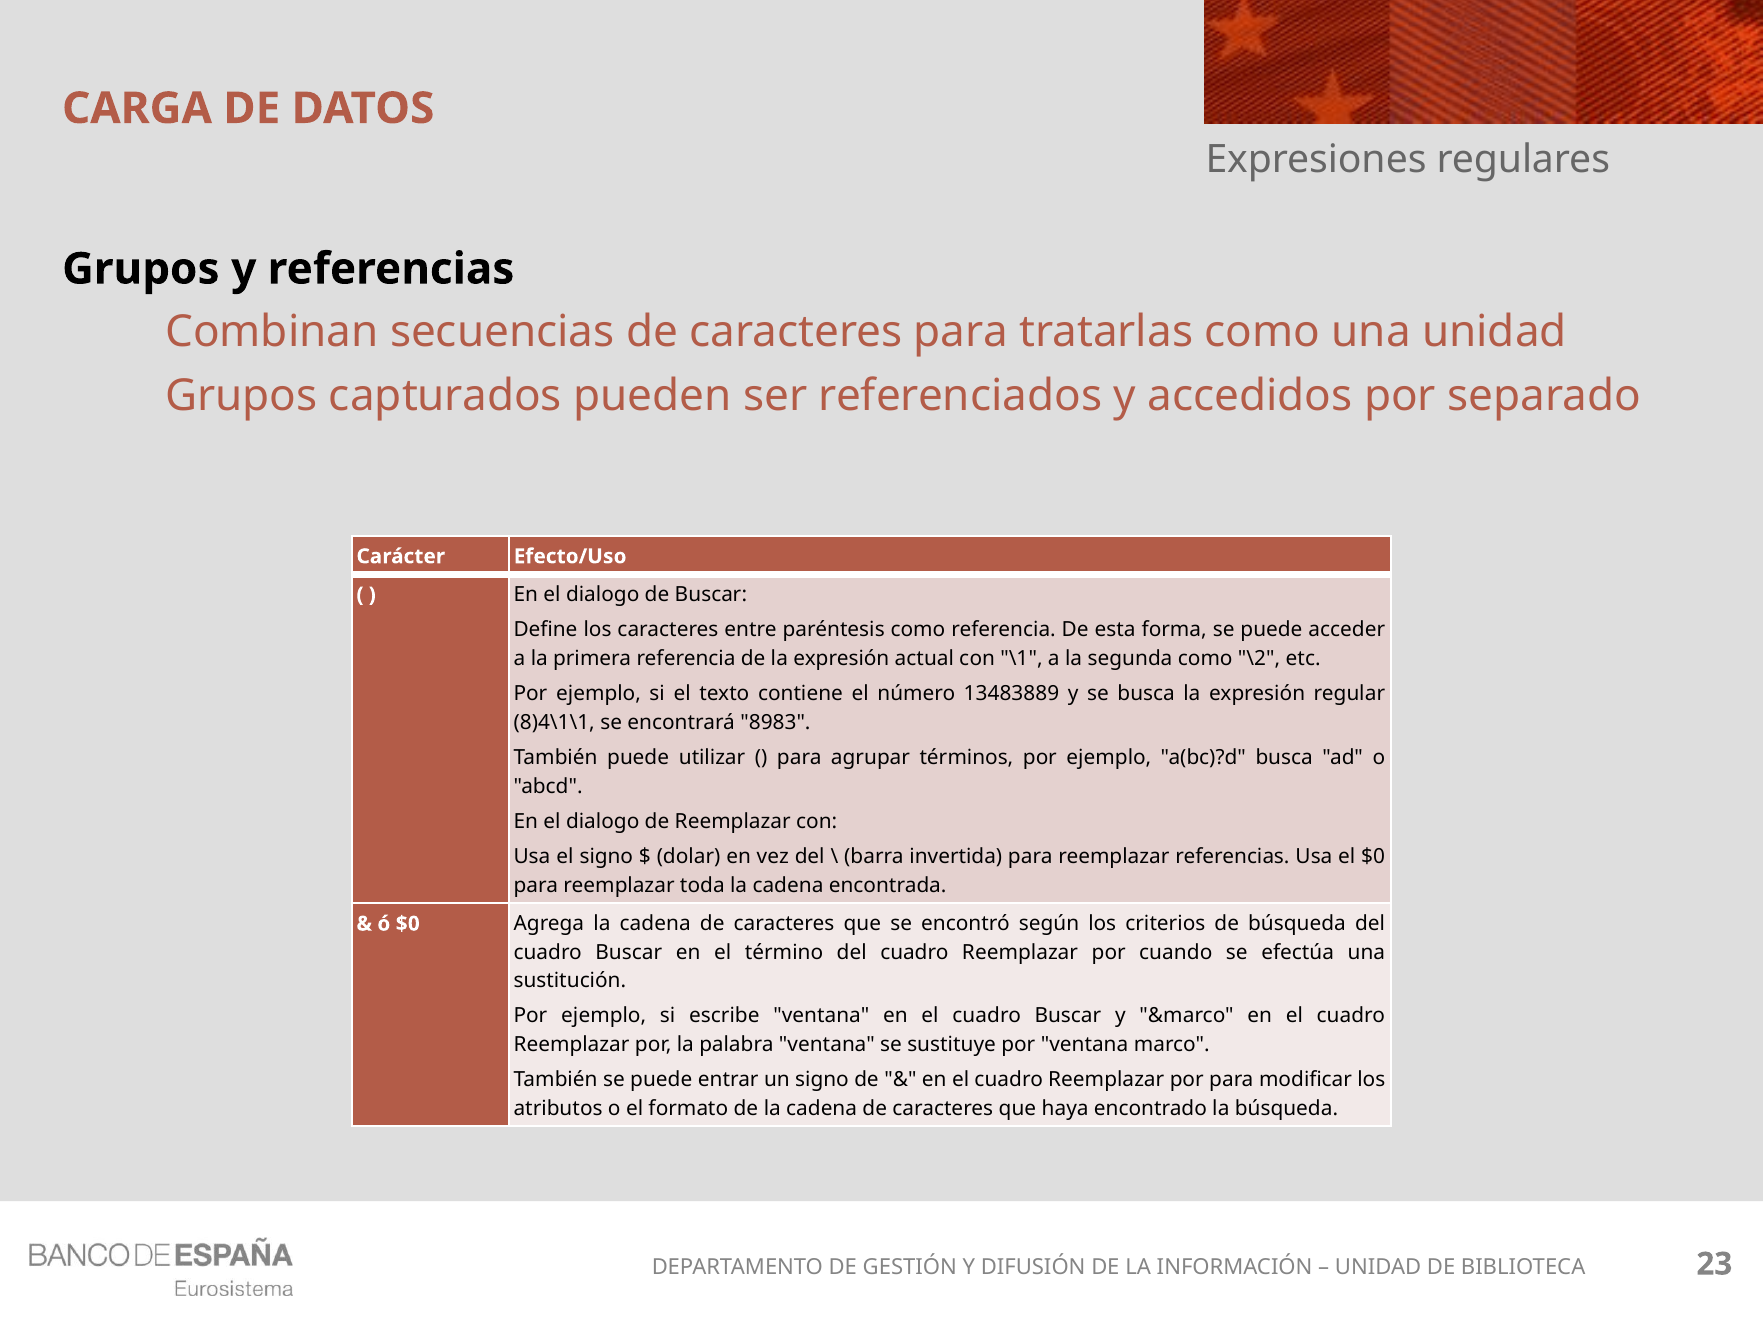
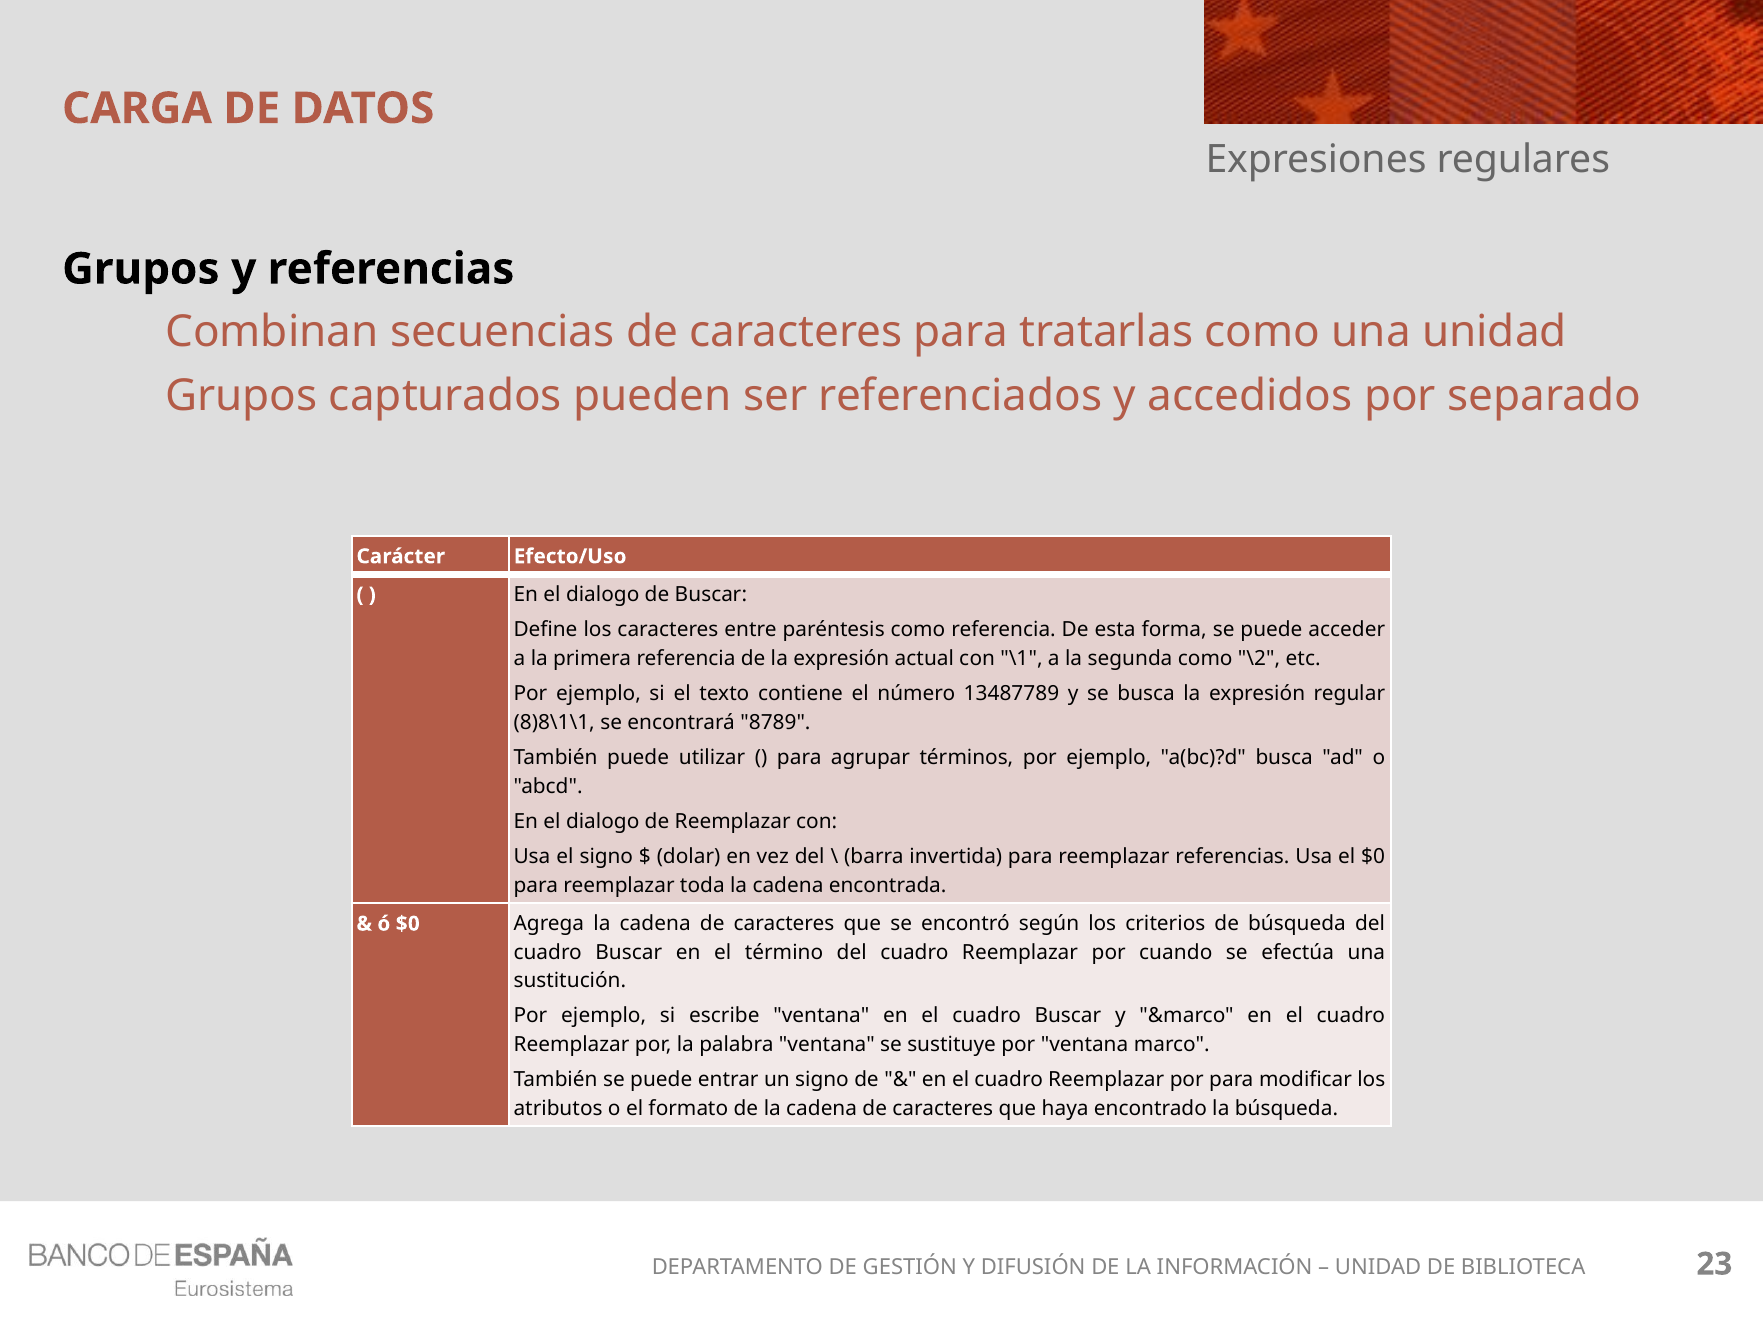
13483889: 13483889 -> 13487789
8)4\1\1: 8)4\1\1 -> 8)8\1\1
8983: 8983 -> 8789
